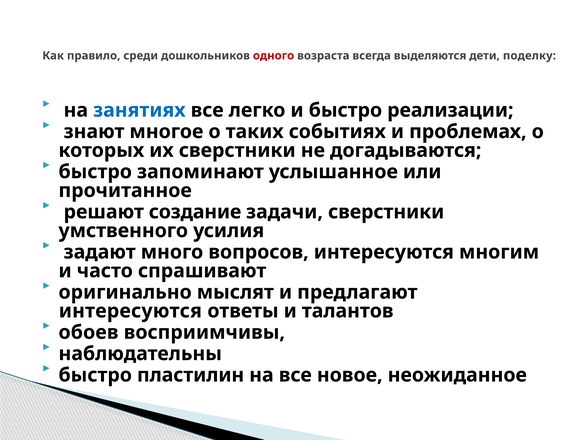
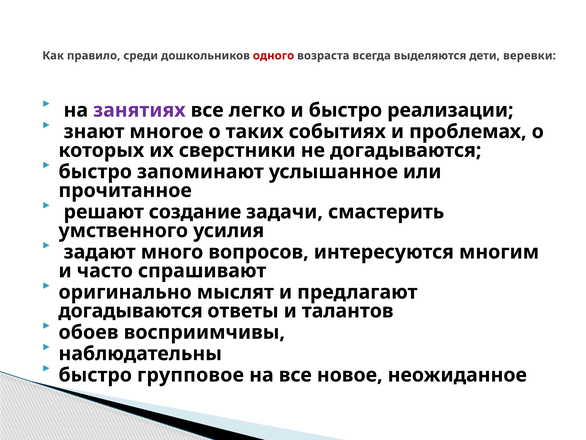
поделку: поделку -> веревки
занятиях colour: blue -> purple
задачи сверстники: сверстники -> смастерить
интересуются at (130, 311): интересуются -> догадываются
пластилин: пластилин -> групповое
